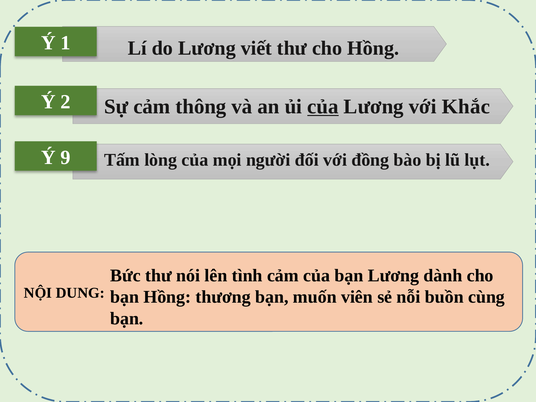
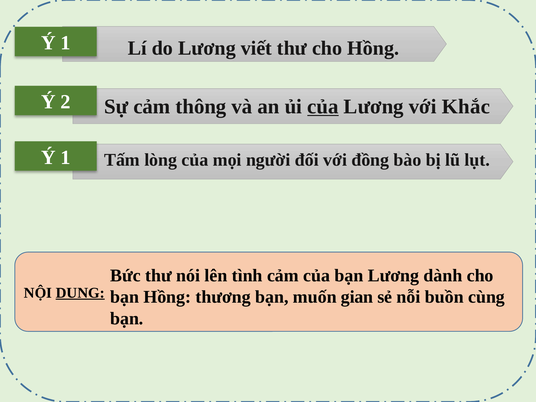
9 at (66, 157): 9 -> 1
DUNG underline: none -> present
viên: viên -> gian
